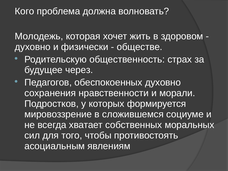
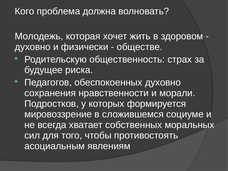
через: через -> риска
